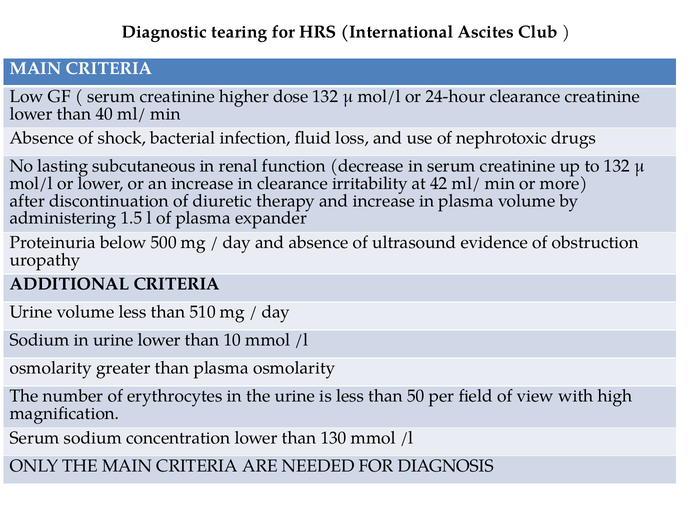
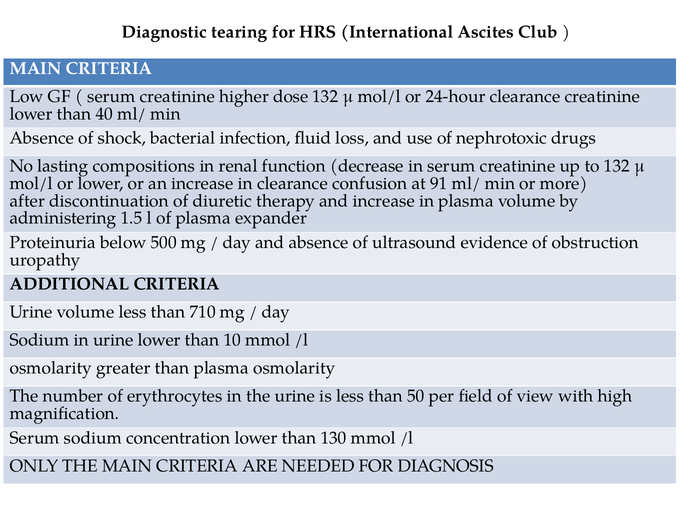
subcutaneous: subcutaneous -> compositions
irritability: irritability -> confusion
42: 42 -> 91
510: 510 -> 710
